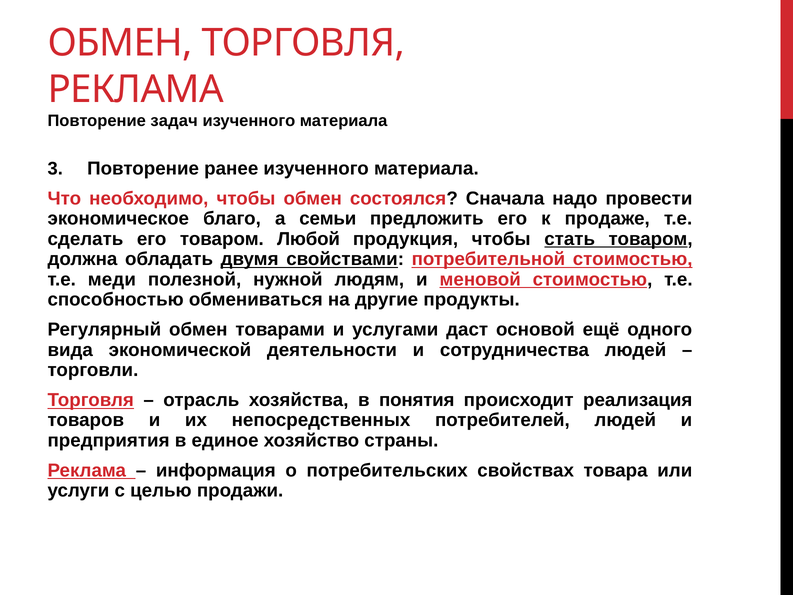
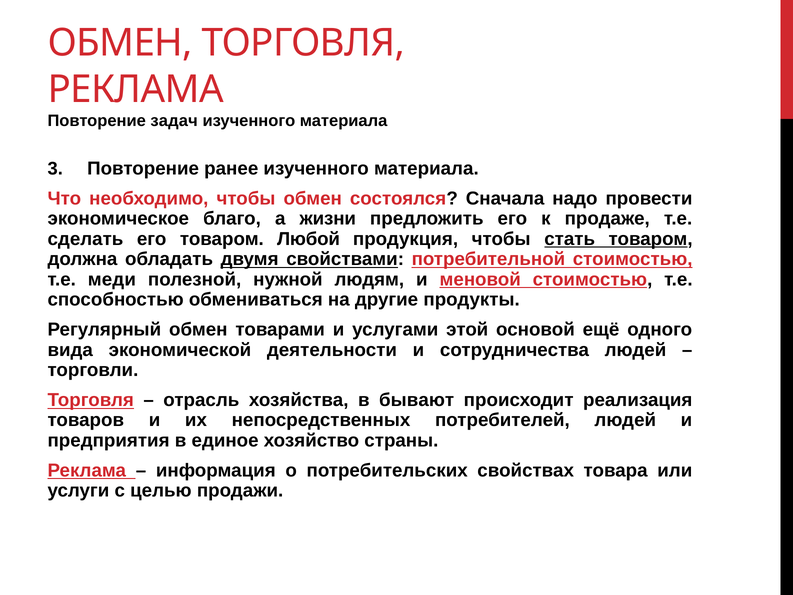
семьи: семьи -> жизни
даст: даст -> этой
понятия: понятия -> бывают
